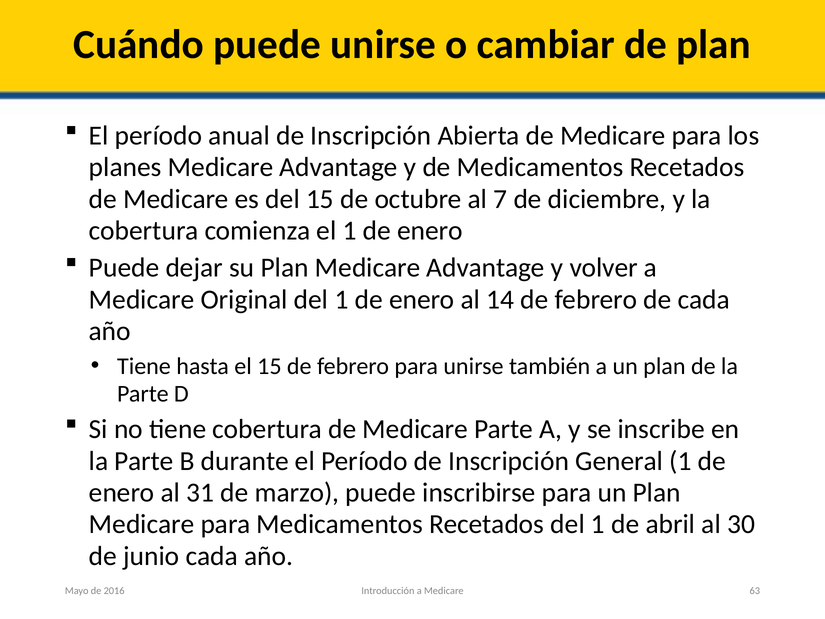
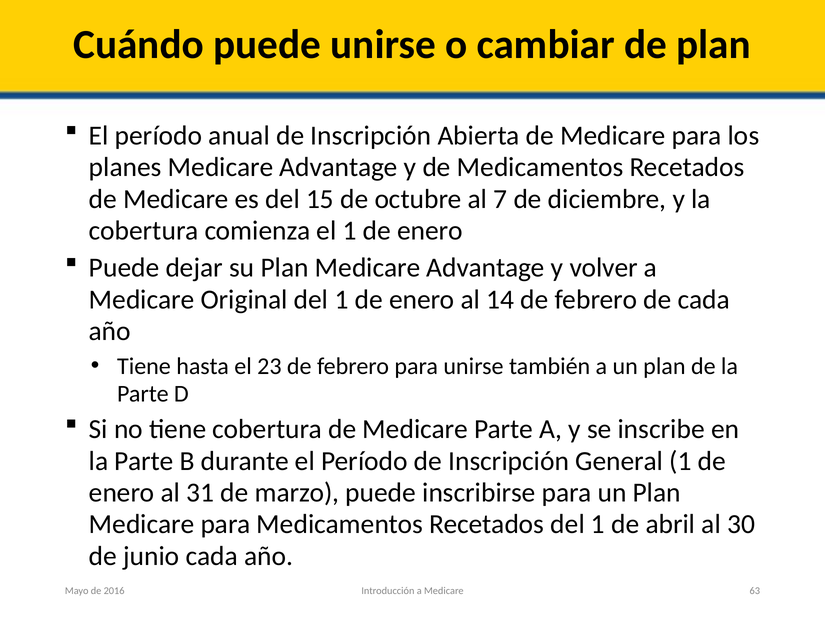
el 15: 15 -> 23
